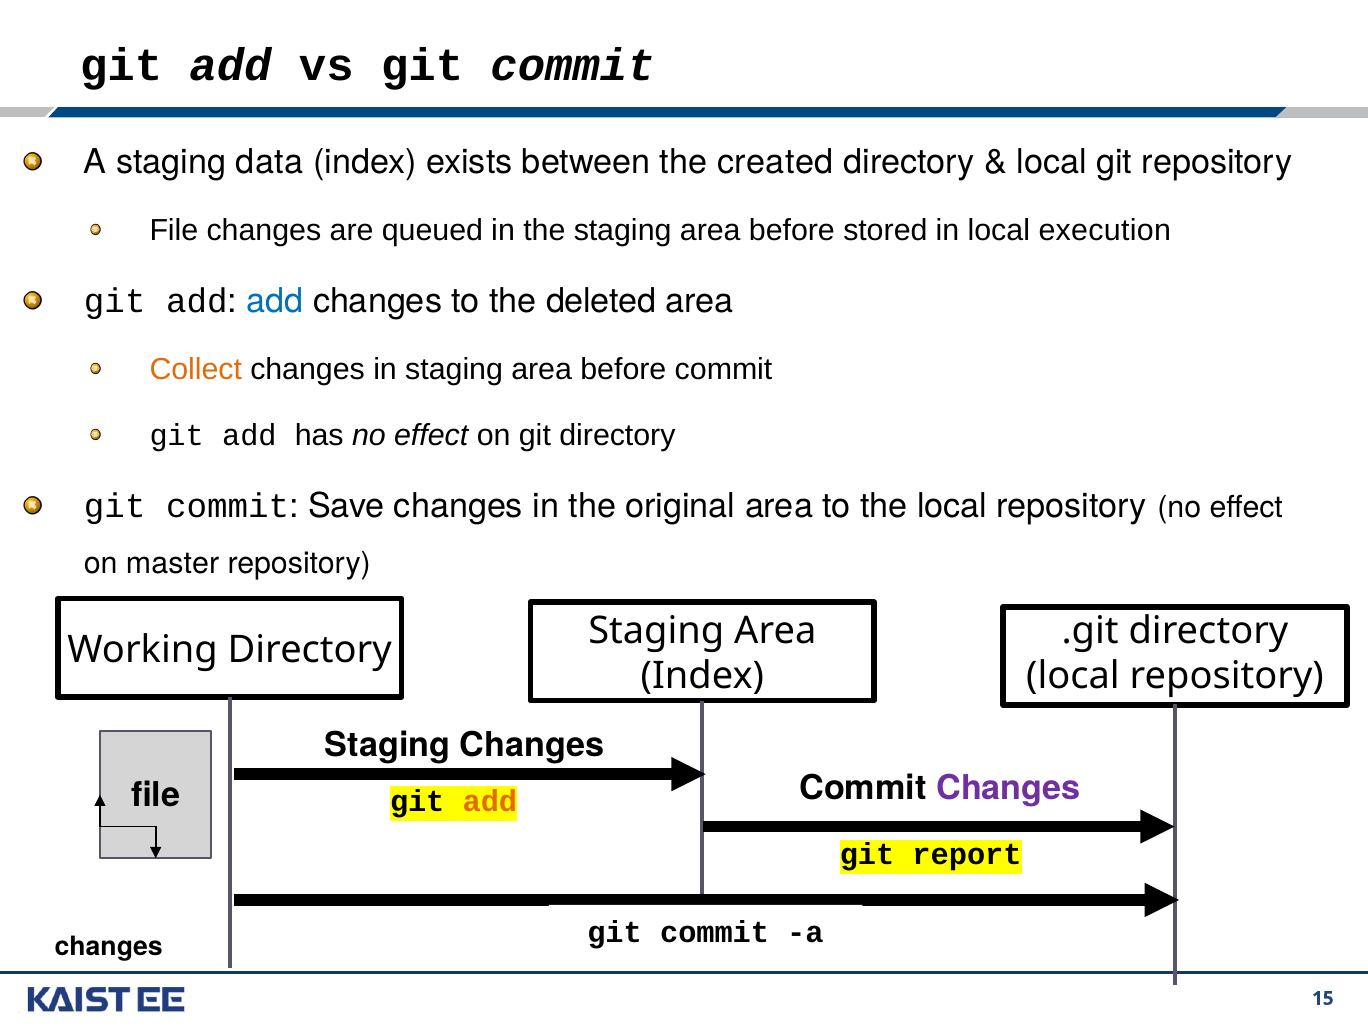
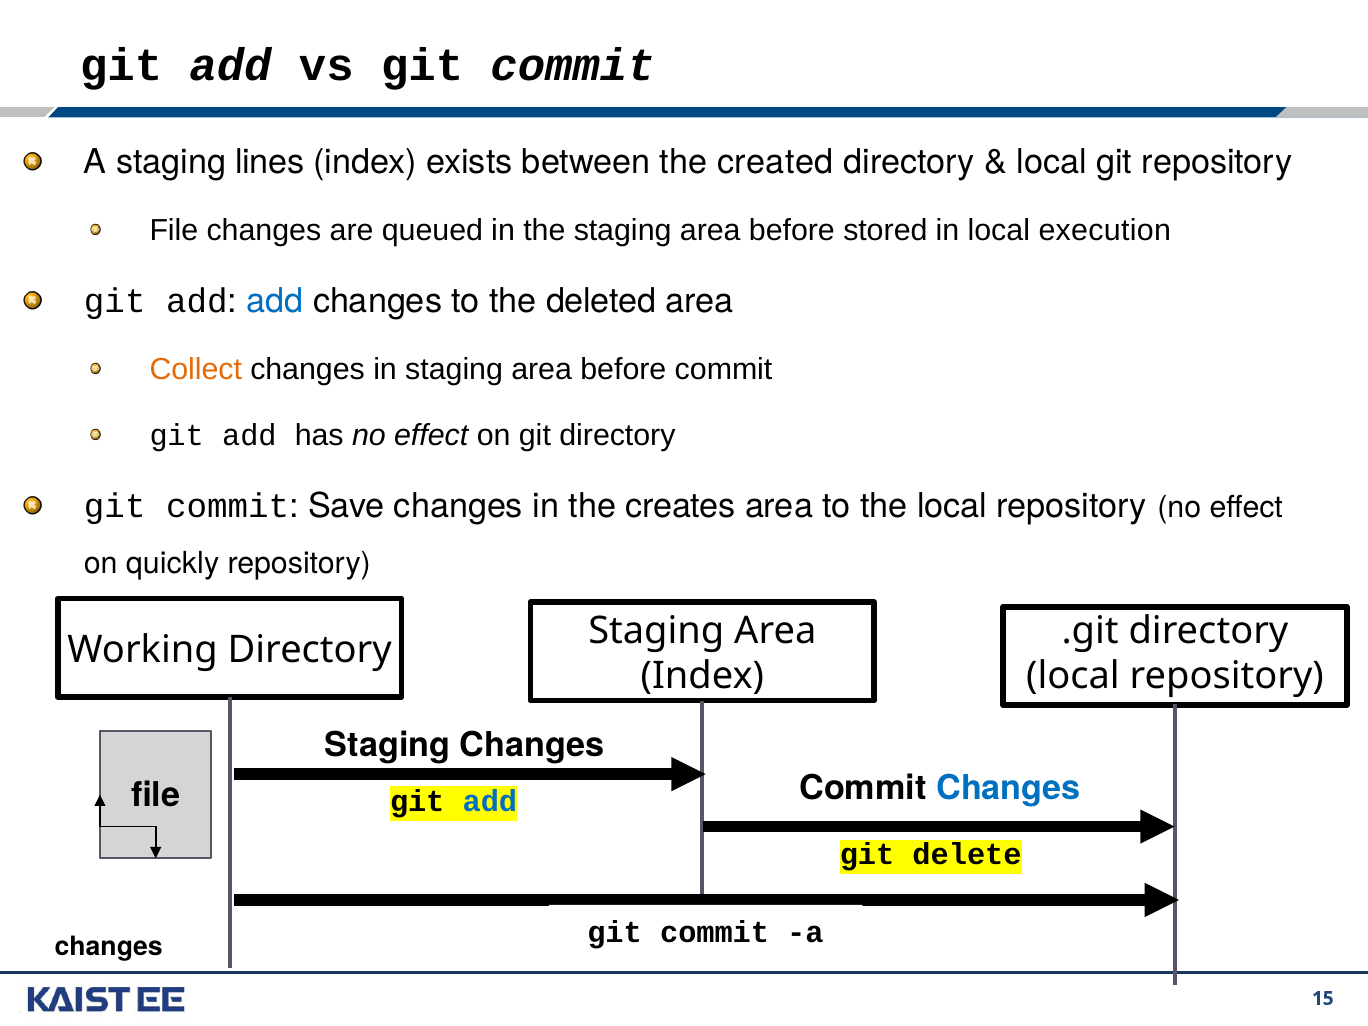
data: data -> lines
original: original -> creates
master: master -> quickly
Changes at (1009, 788) colour: purple -> blue
add at (490, 801) colour: orange -> blue
report: report -> delete
